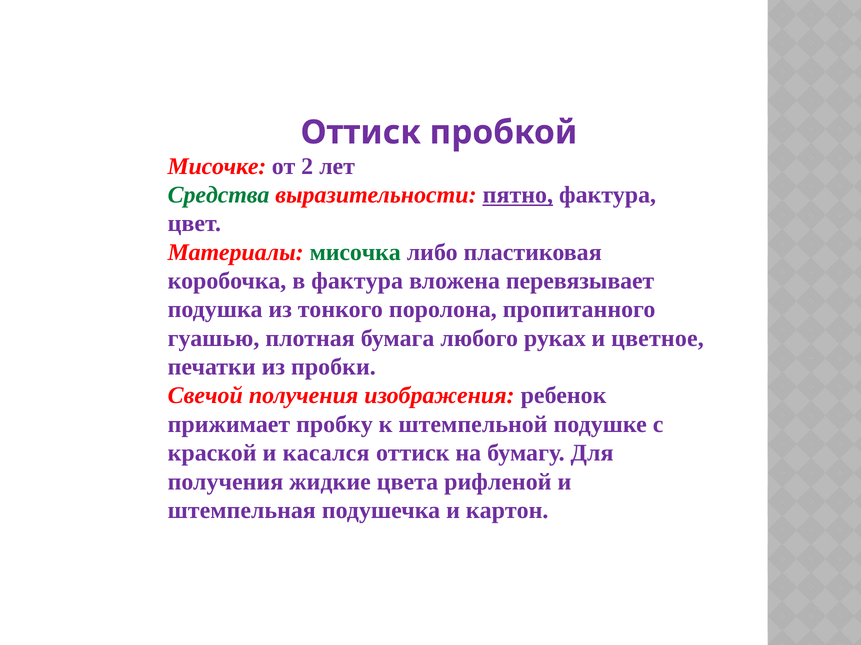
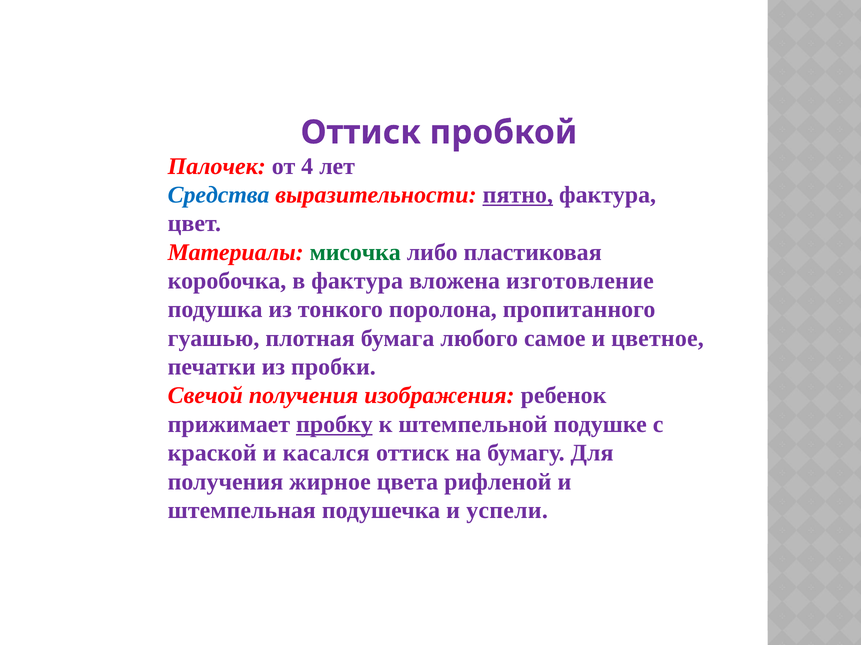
Мисочке: Мисочке -> Палочек
2: 2 -> 4
Средства colour: green -> blue
перевязывает: перевязывает -> изготовление
руках: руках -> самое
пробку underline: none -> present
жидкие: жидкие -> жирное
картон: картон -> успели
